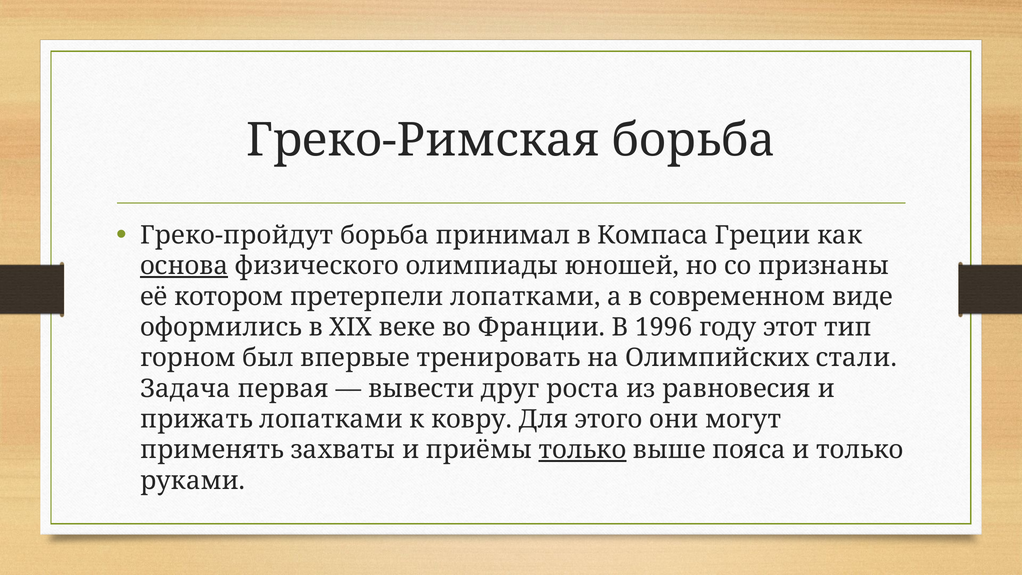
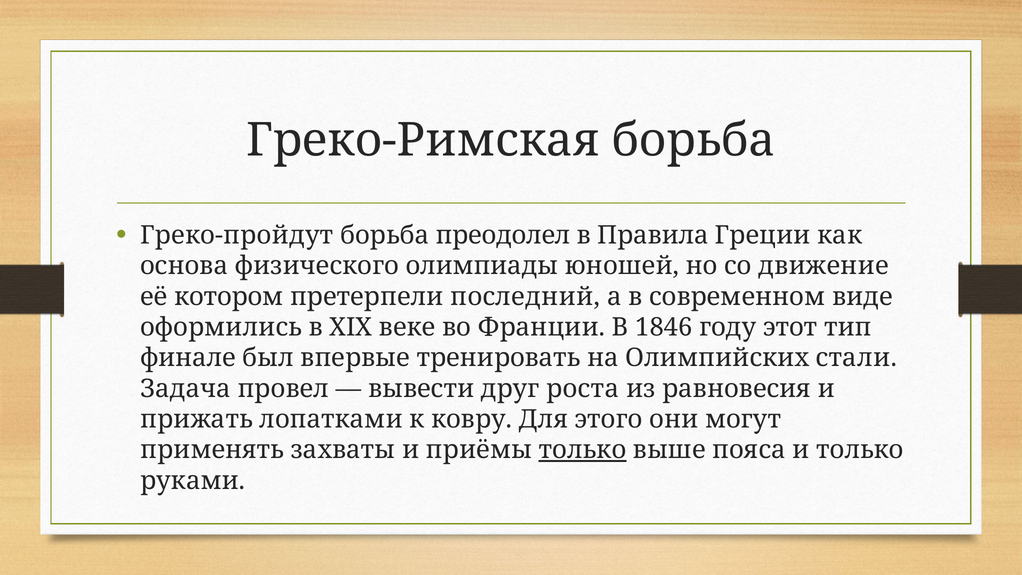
принимал: принимал -> преодолел
Компаса: Компаса -> Правила
основа underline: present -> none
признаны: признаны -> движение
претерпели лопатками: лопатками -> последний
1996: 1996 -> 1846
горном: горном -> финале
первая: первая -> провел
